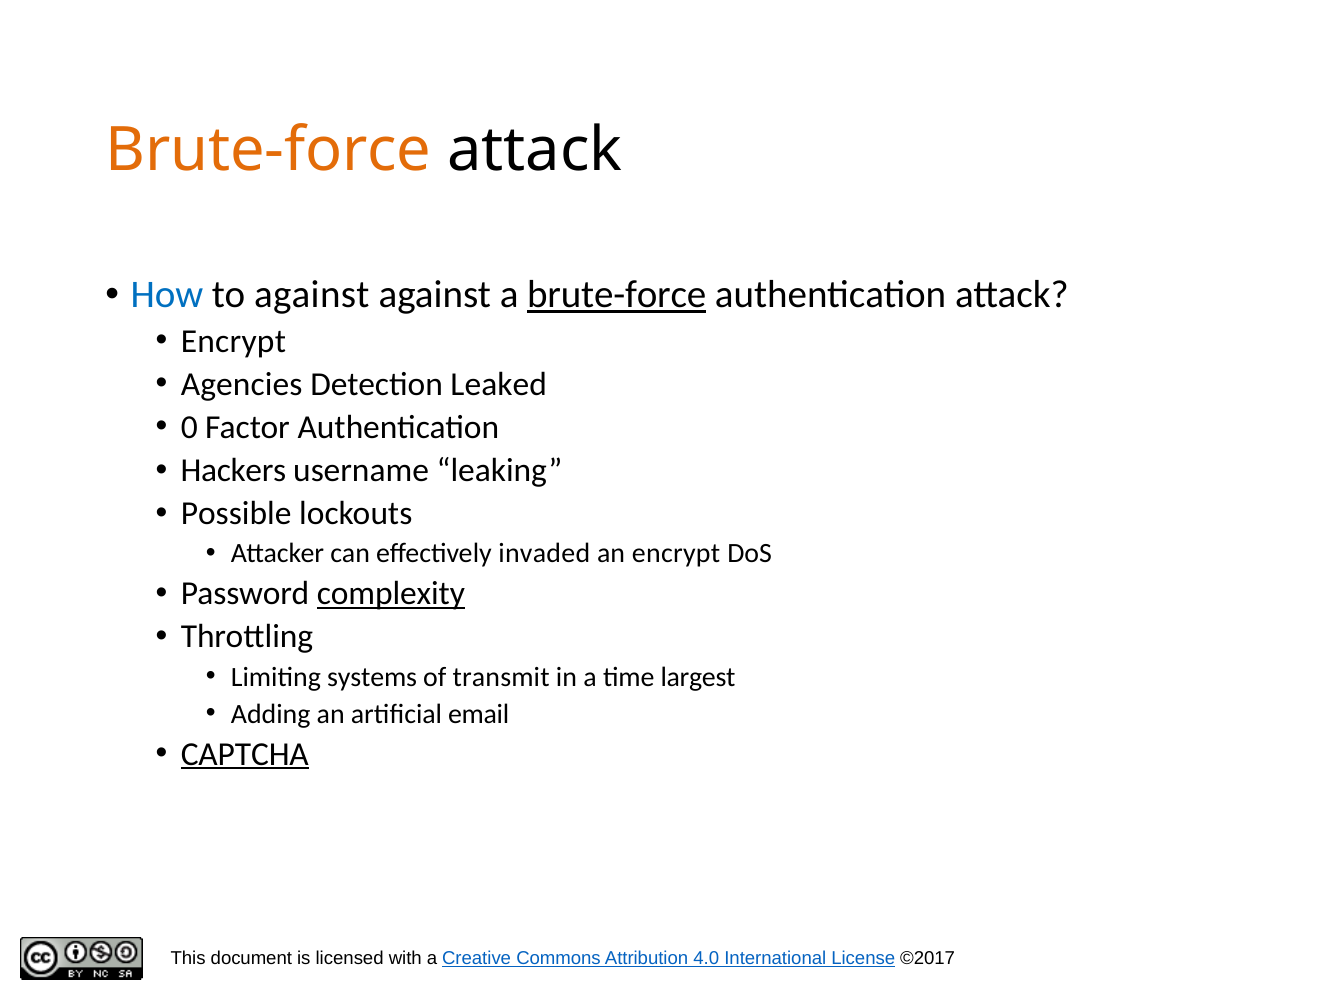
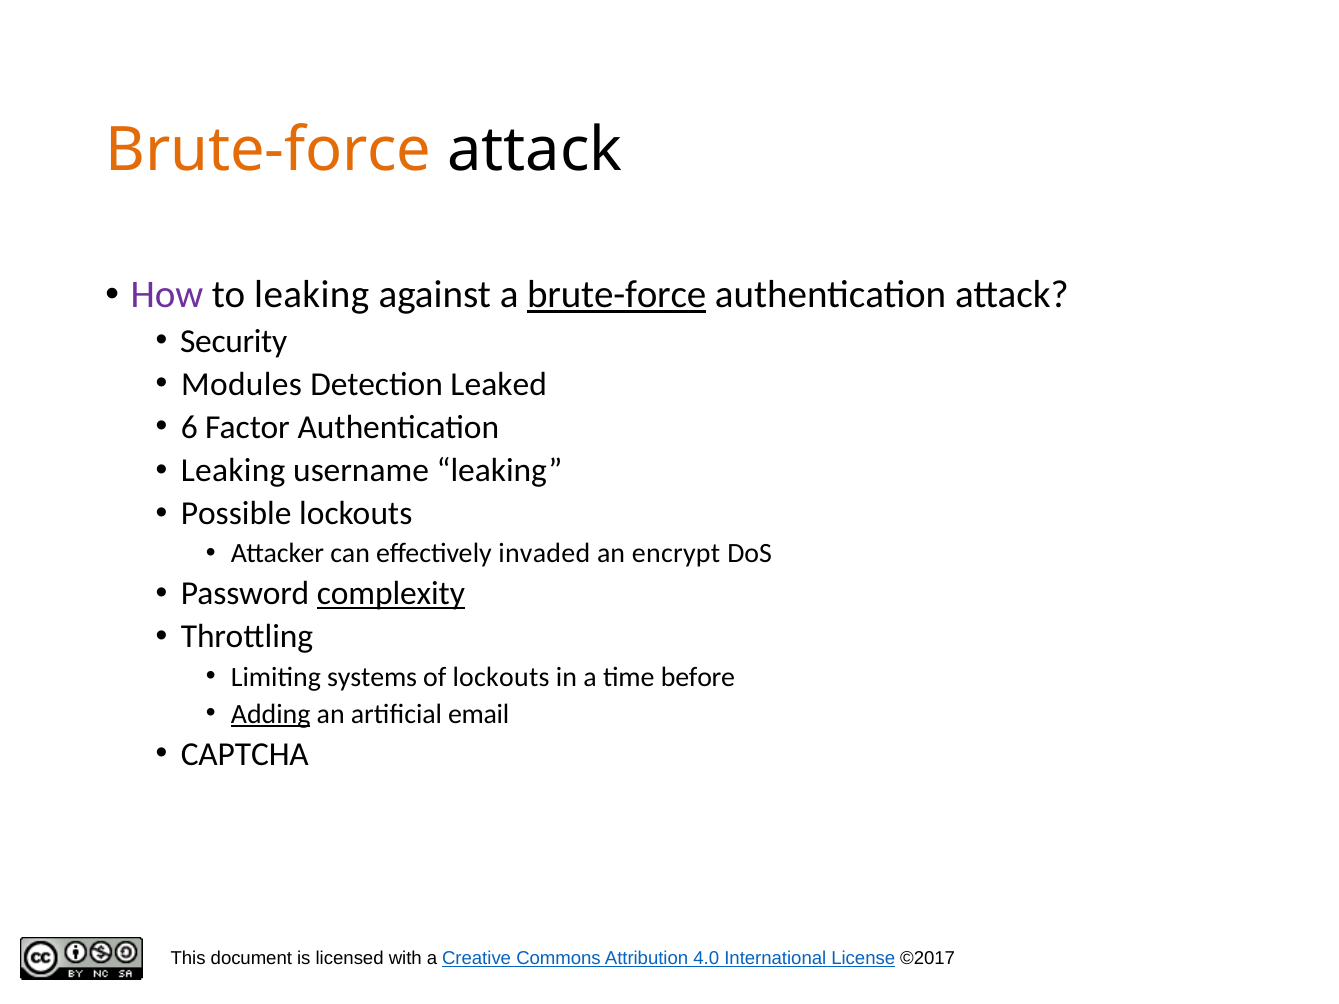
How colour: blue -> purple
to against: against -> leaking
Encrypt at (233, 341): Encrypt -> Security
Agencies: Agencies -> Modules
0: 0 -> 6
Hackers at (233, 470): Hackers -> Leaking
of transmit: transmit -> lockouts
largest: largest -> before
Adding underline: none -> present
CAPTCHA underline: present -> none
